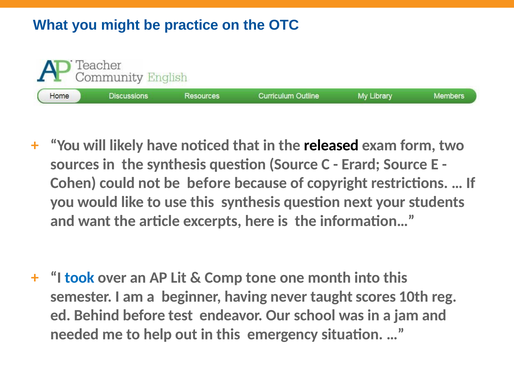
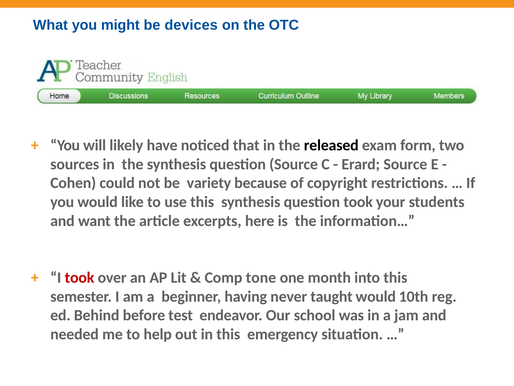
practice: practice -> devices
be before: before -> variety
question next: next -> took
took at (80, 277) colour: blue -> red
taught scores: scores -> would
